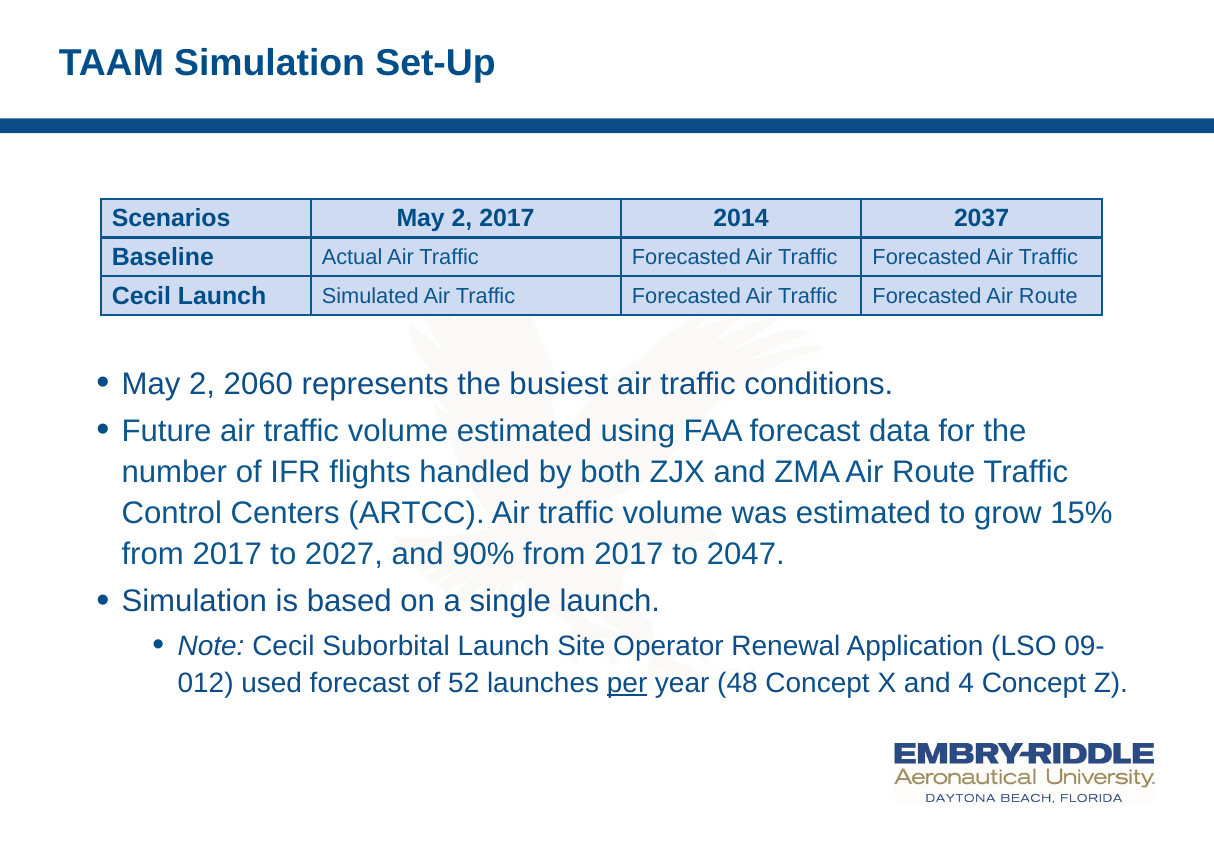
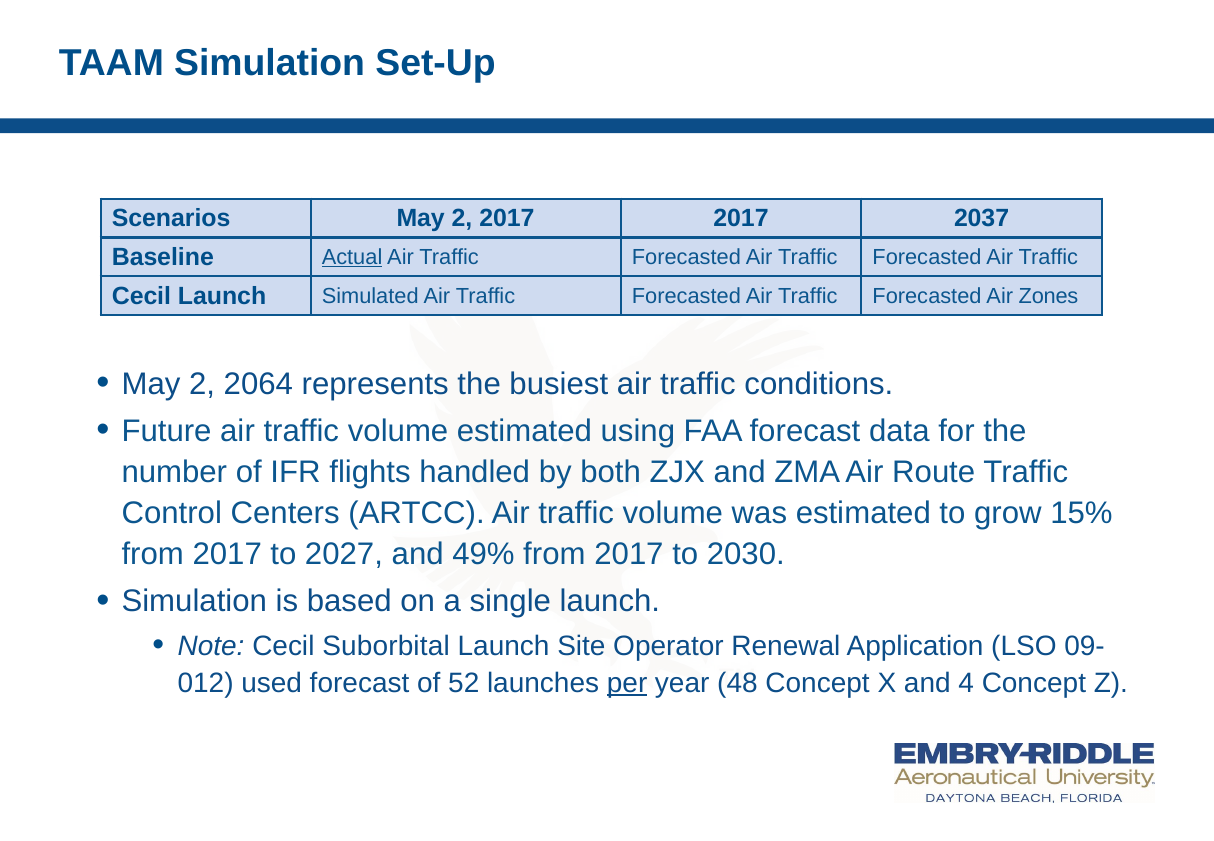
2017 2014: 2014 -> 2017
Actual underline: none -> present
Forecasted Air Route: Route -> Zones
2060: 2060 -> 2064
90%: 90% -> 49%
2047: 2047 -> 2030
